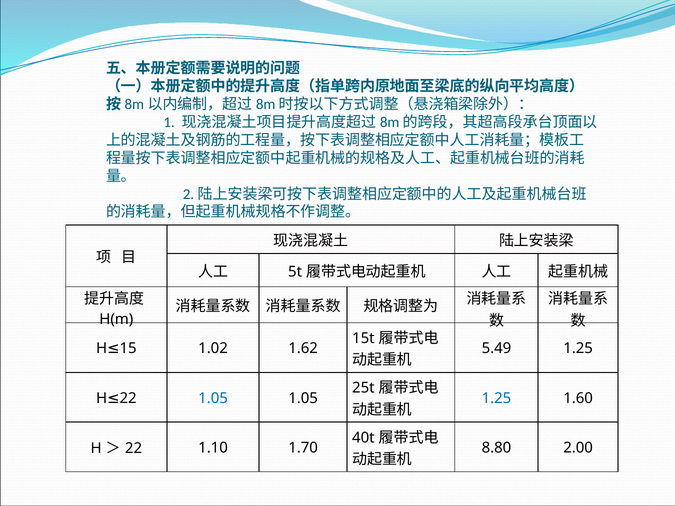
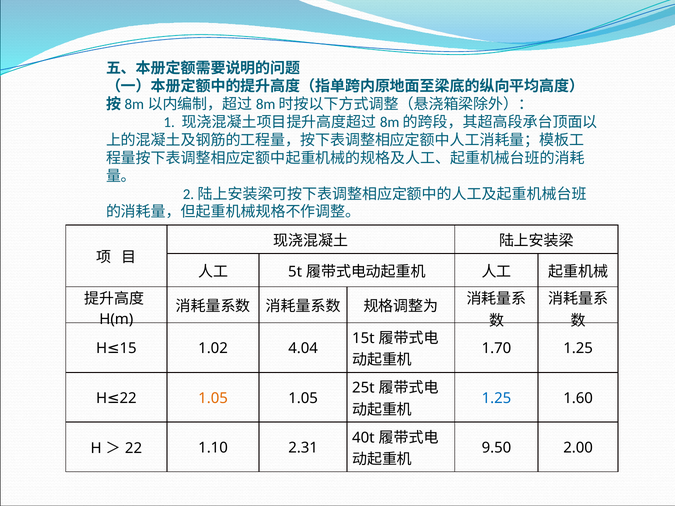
1.62: 1.62 -> 4.04
5.49: 5.49 -> 1.70
1.05 at (213, 398) colour: blue -> orange
8.80: 8.80 -> 9.50
1.70: 1.70 -> 2.31
